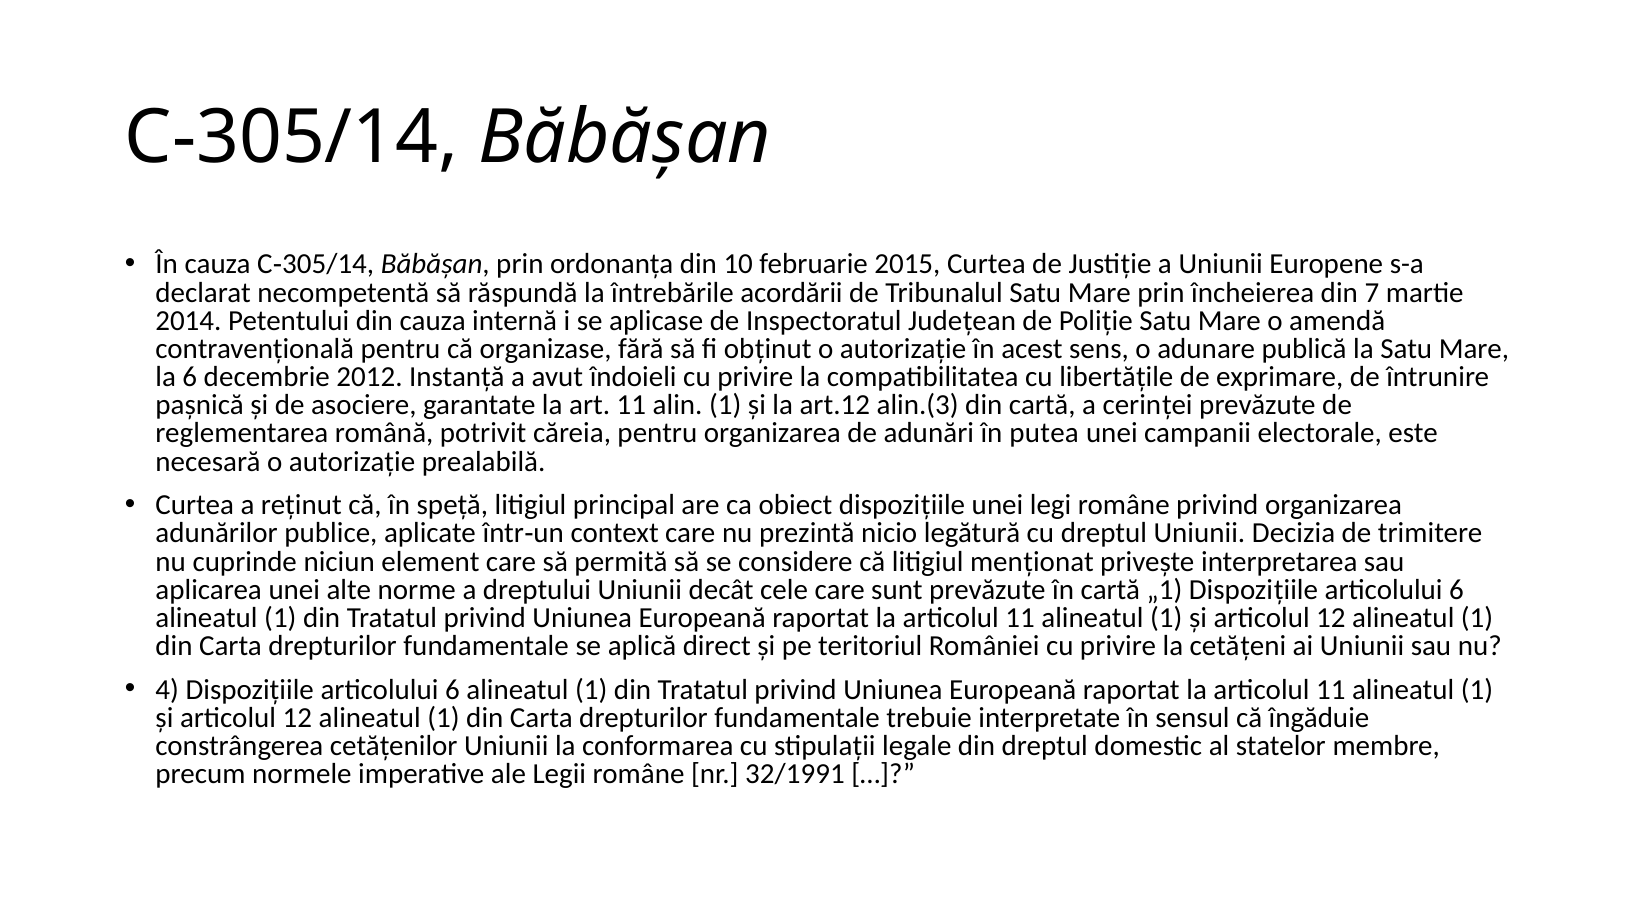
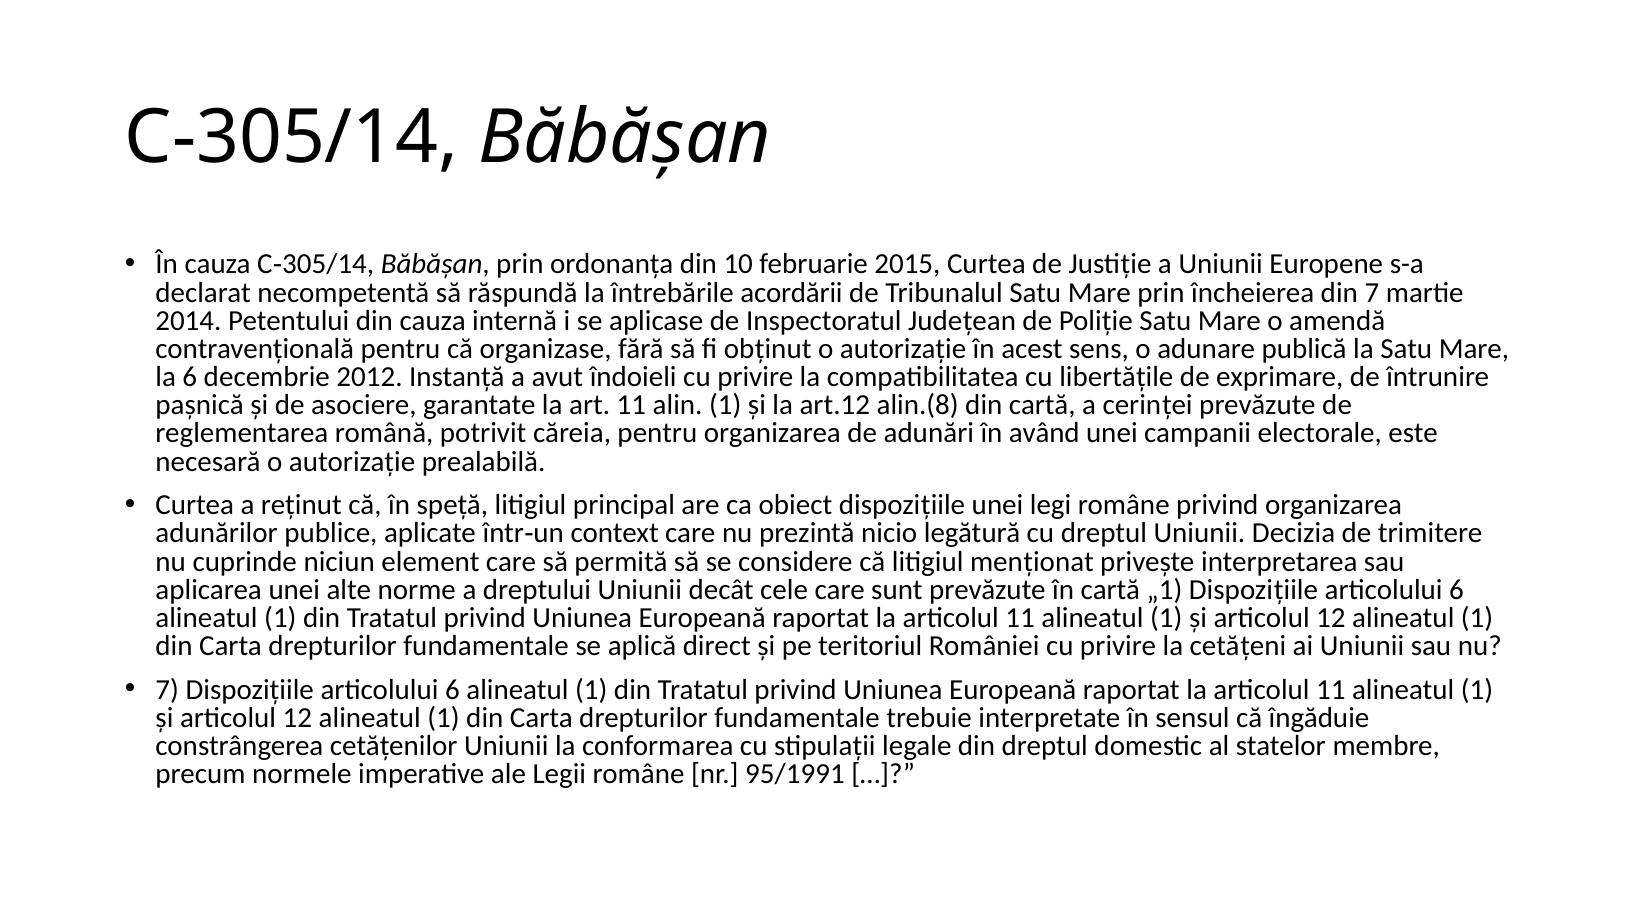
alin.(3: alin.(3 -> alin.(8
putea: putea -> având
4 at (167, 689): 4 -> 7
32/1991: 32/1991 -> 95/1991
